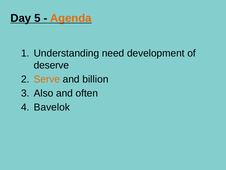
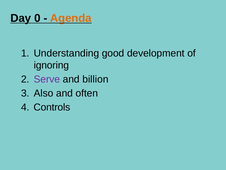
5: 5 -> 0
need: need -> good
deserve: deserve -> ignoring
Serve colour: orange -> purple
Bavelok: Bavelok -> Controls
